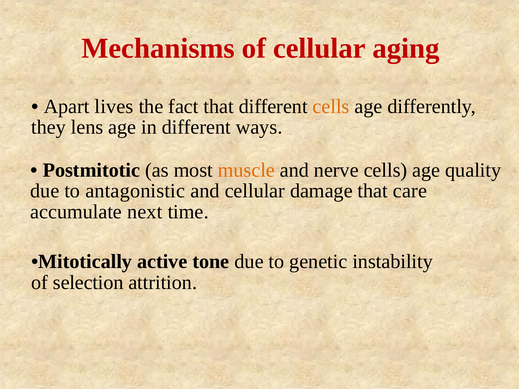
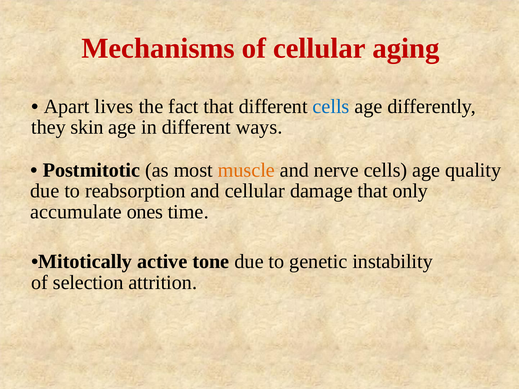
cells at (331, 106) colour: orange -> blue
lens: lens -> skin
antagonistic: antagonistic -> reabsorption
care: care -> only
next: next -> ones
